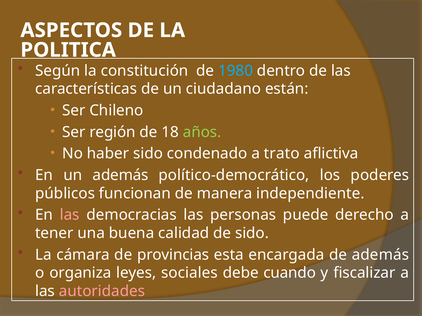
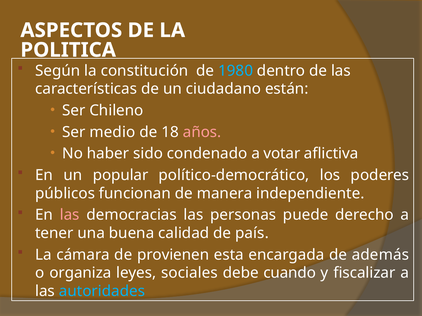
región: región -> medio
años colour: light green -> pink
trato: trato -> votar
un además: además -> popular
de sido: sido -> país
provincias: provincias -> provienen
autoridades colour: pink -> light blue
